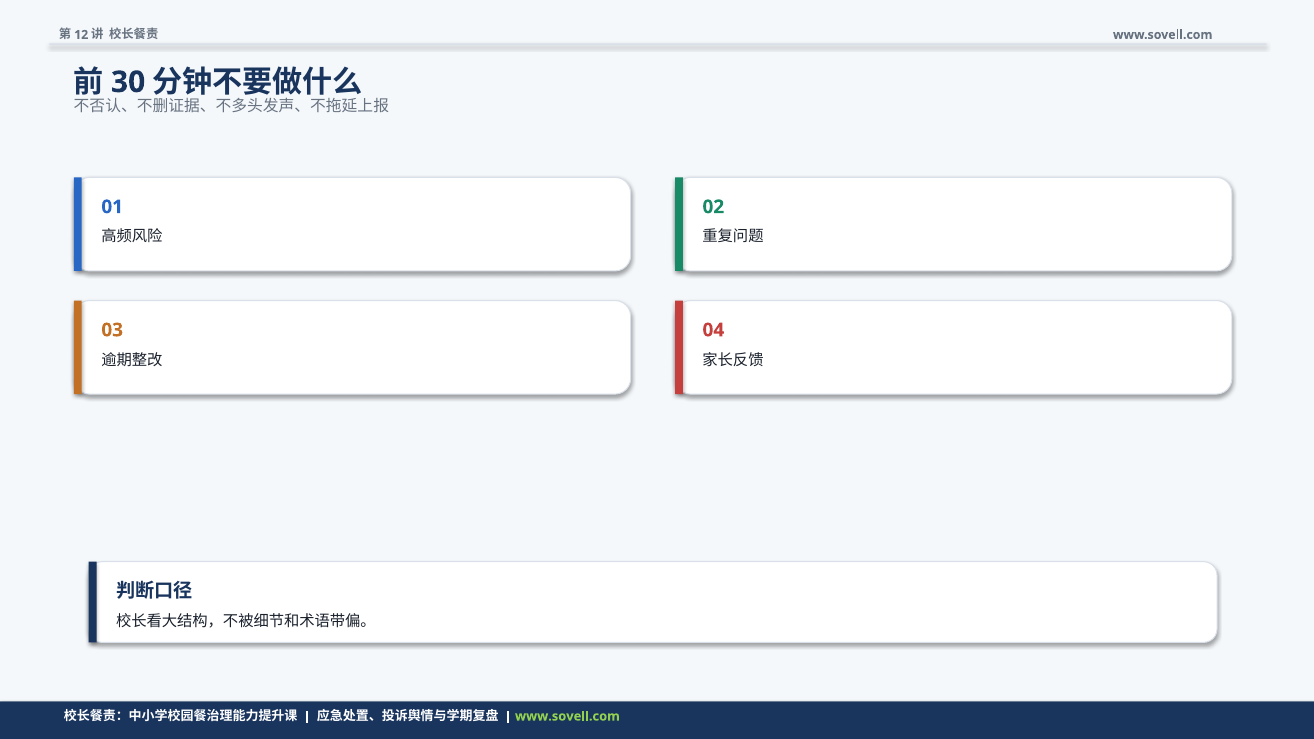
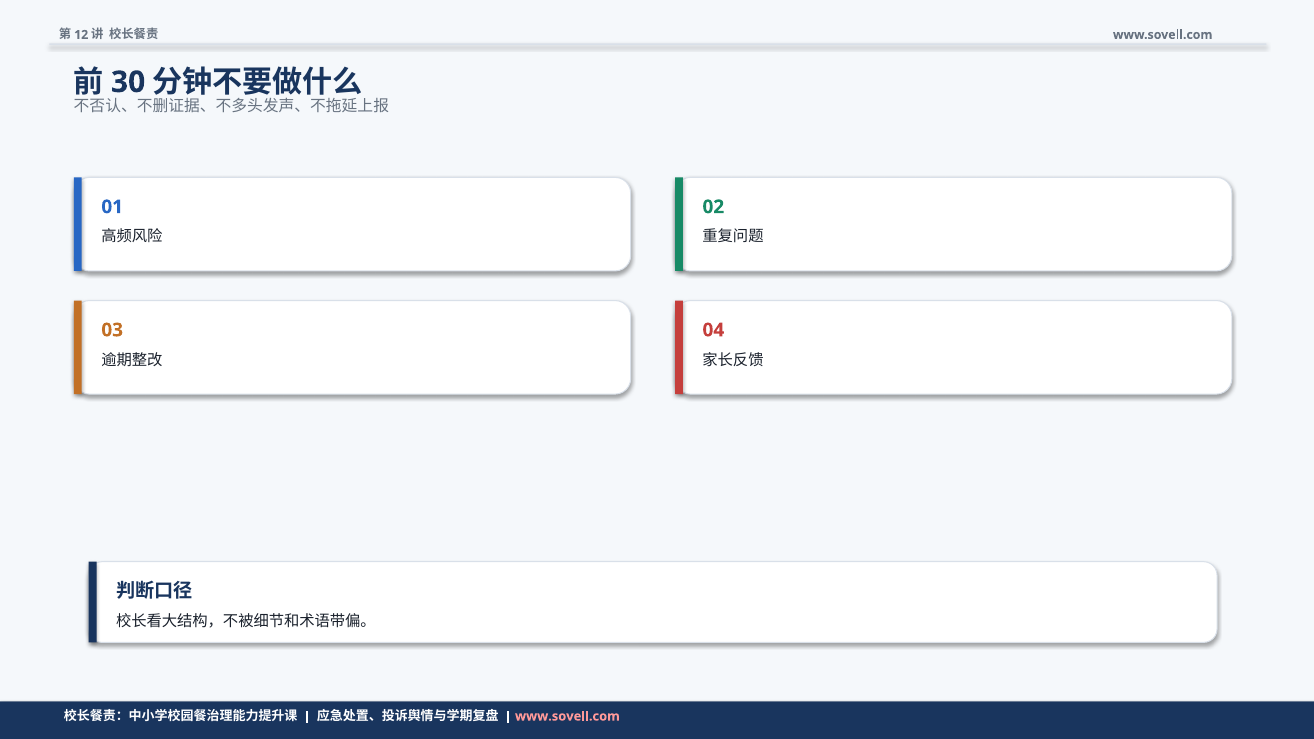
www.sovell.com at (567, 716) colour: light green -> pink
